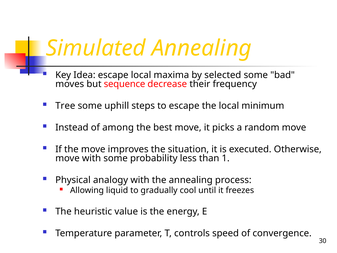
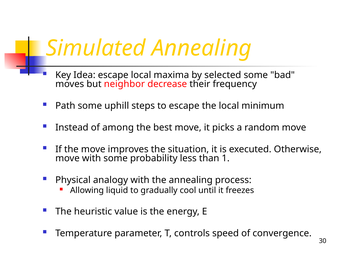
sequence: sequence -> neighbor
Tree: Tree -> Path
